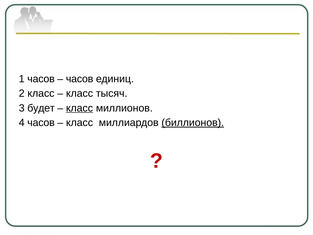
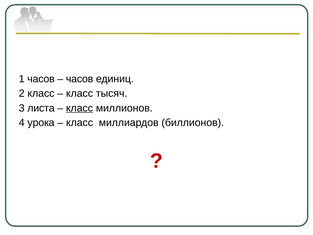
будет: будет -> листа
4 часов: часов -> урока
биллионов underline: present -> none
